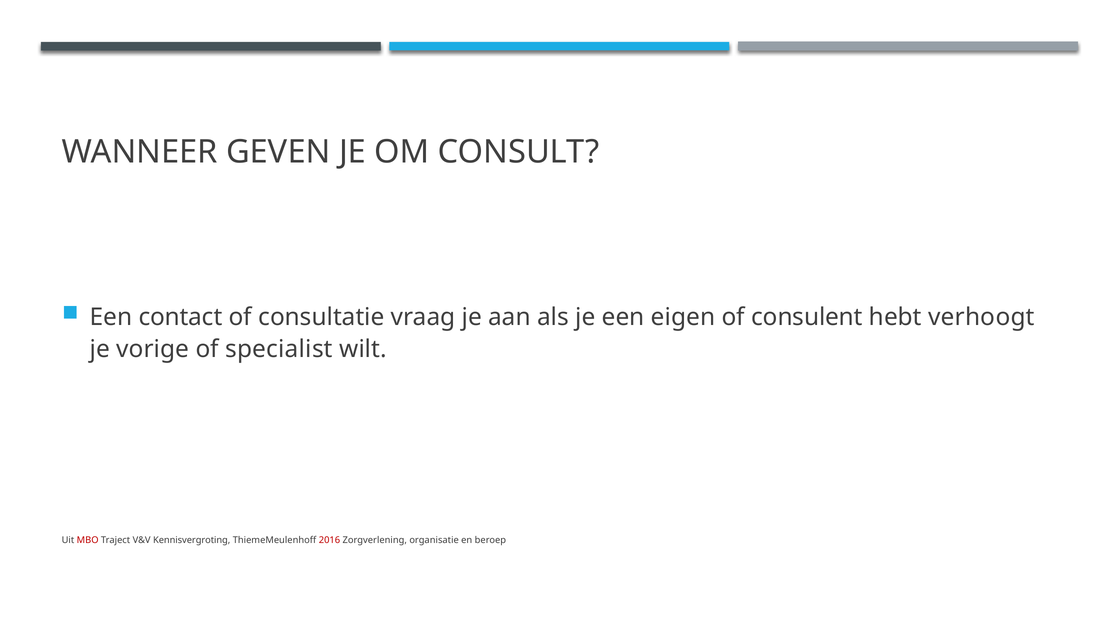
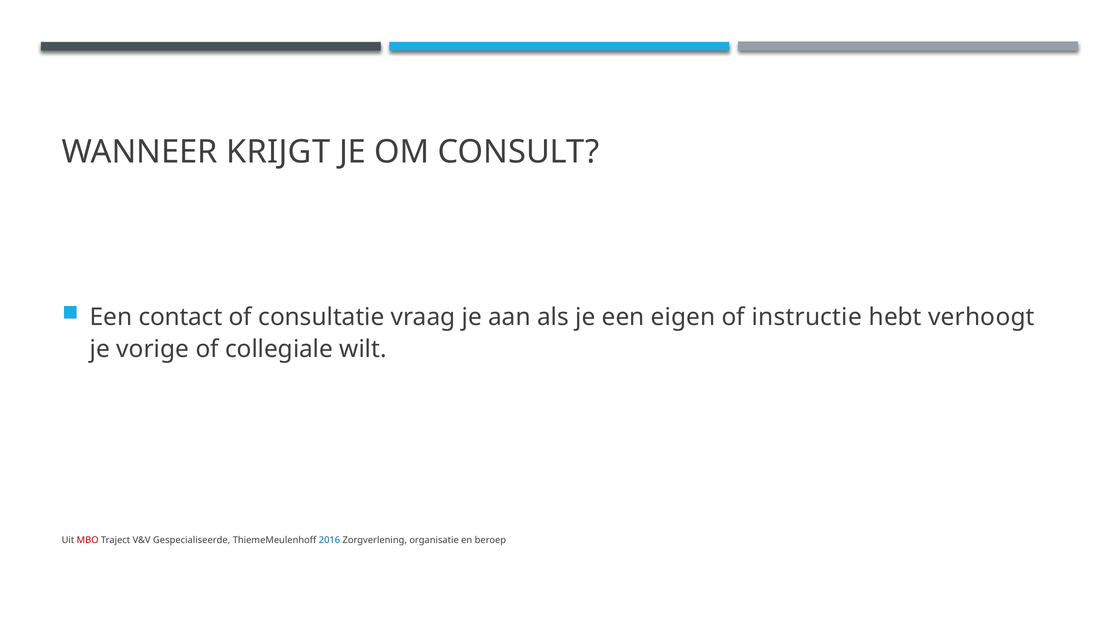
GEVEN: GEVEN -> KRIJGT
consulent: consulent -> instructie
specialist: specialist -> collegiale
Kennisvergroting: Kennisvergroting -> Gespecialiseerde
2016 colour: red -> blue
